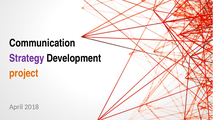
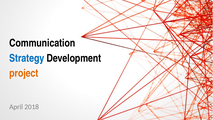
Strategy colour: purple -> blue
